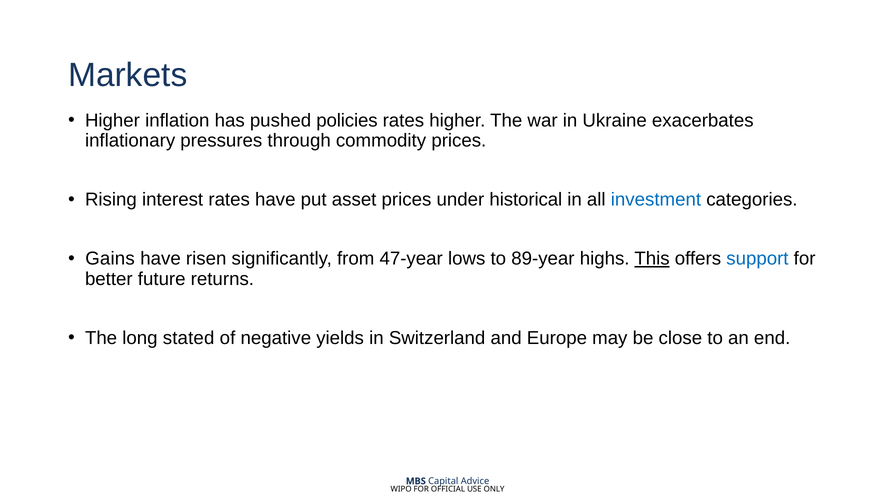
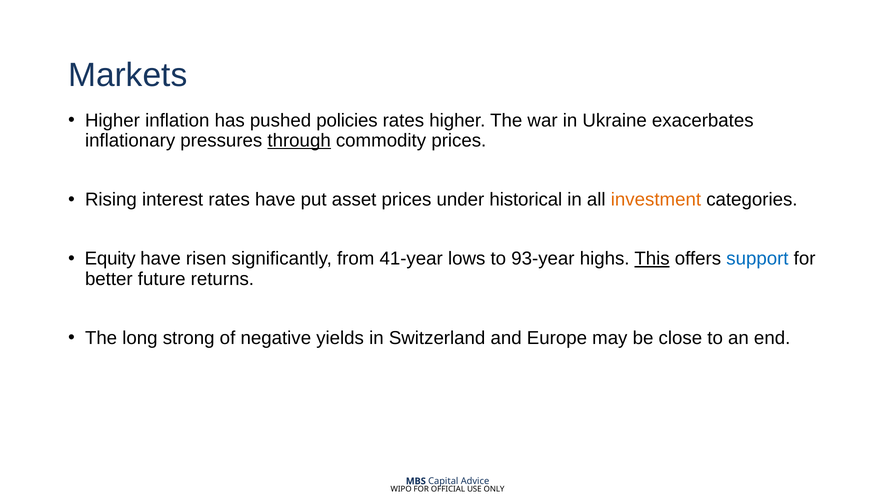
through underline: none -> present
investment colour: blue -> orange
Gains: Gains -> Equity
47-year: 47-year -> 41-year
89-year: 89-year -> 93-year
stated: stated -> strong
